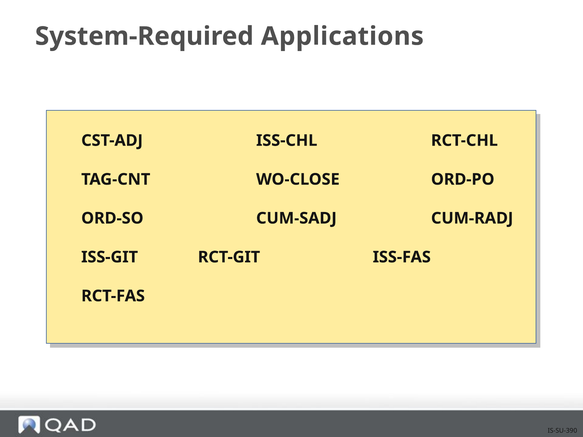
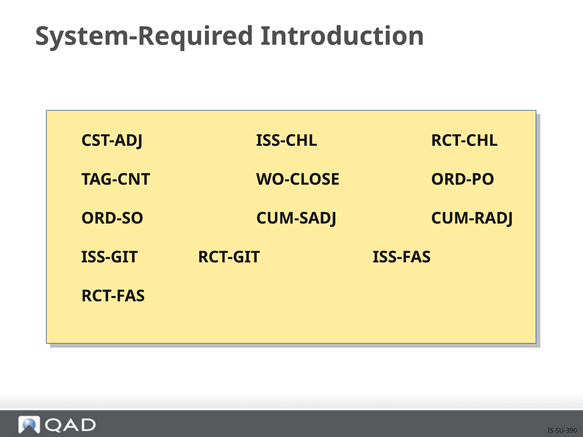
Applications: Applications -> Introduction
